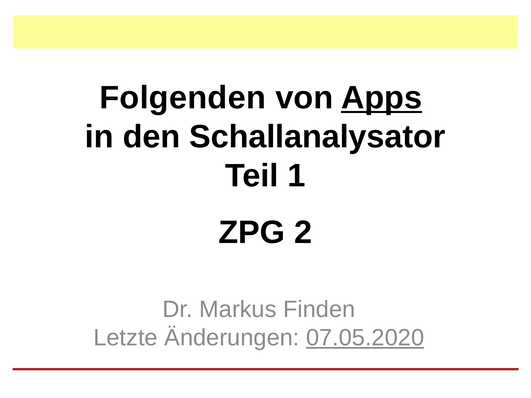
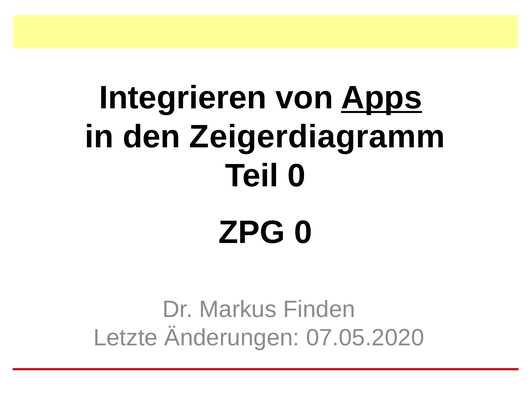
Folgenden: Folgenden -> Integrieren
Schallanalysator: Schallanalysator -> Zeigerdiagramm
Teil 1: 1 -> 0
ZPG 2: 2 -> 0
07.05.2020 underline: present -> none
